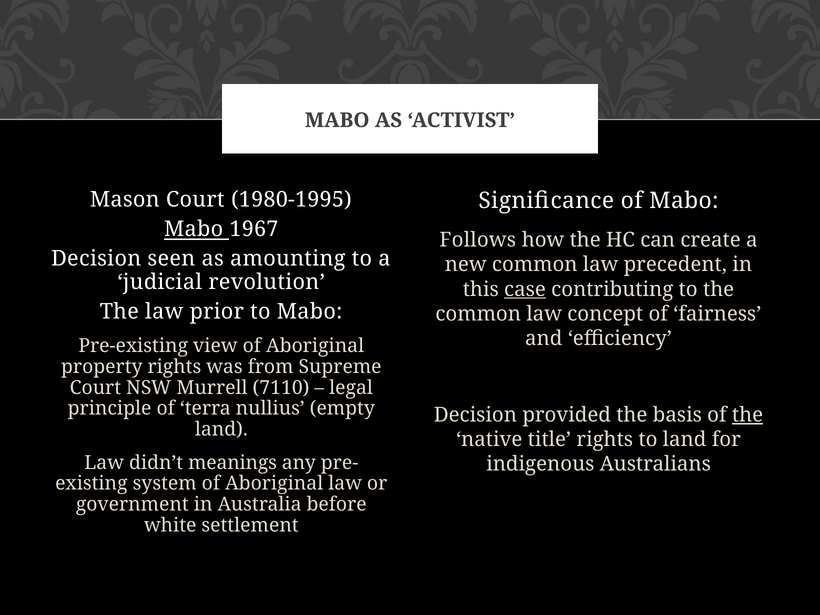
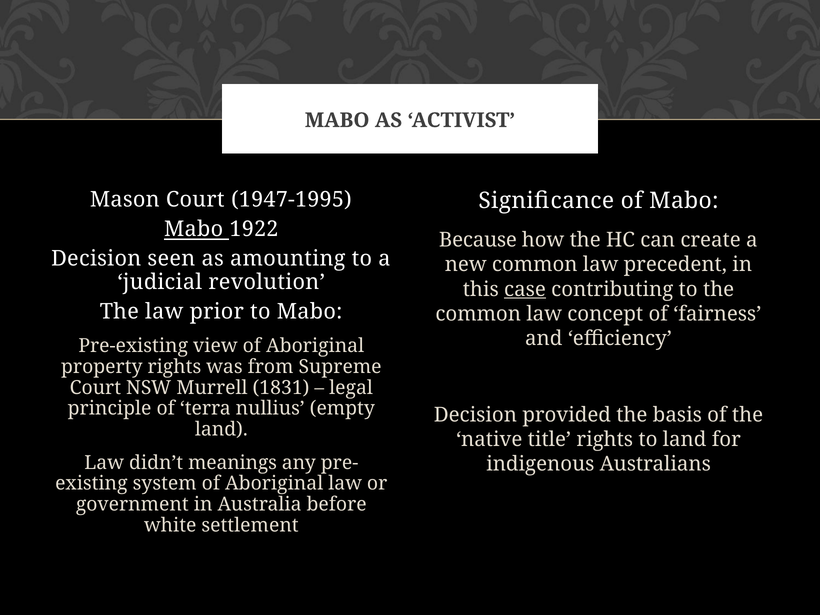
1980-1995: 1980-1995 -> 1947-1995
1967: 1967 -> 1922
Follows: Follows -> Because
7110: 7110 -> 1831
the at (748, 415) underline: present -> none
